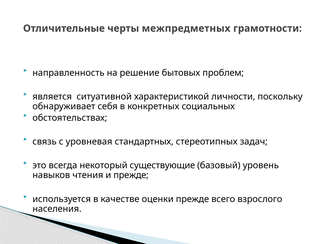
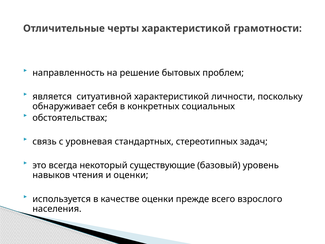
черты межпредметных: межпредметных -> характеристикой
и прежде: прежде -> оценки
